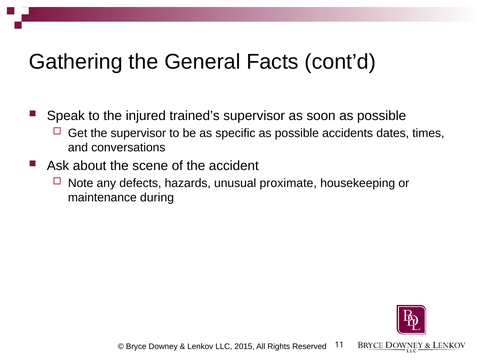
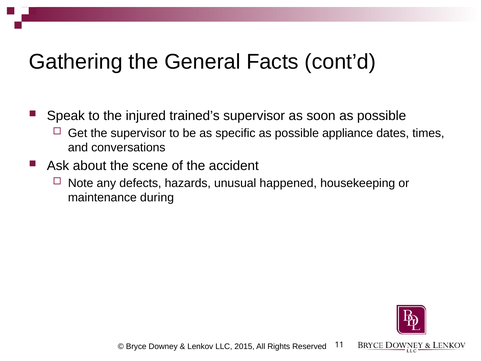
accidents: accidents -> appliance
proximate: proximate -> happened
